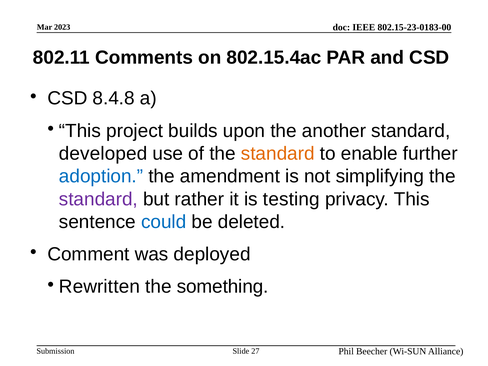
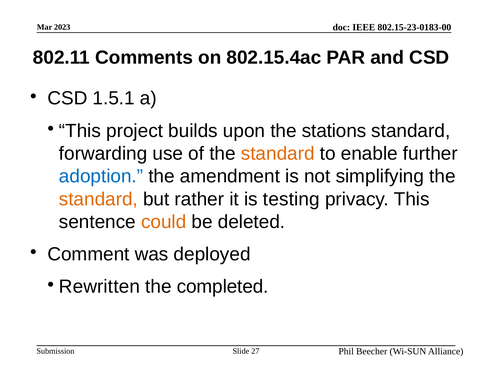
8.4.8: 8.4.8 -> 1.5.1
another: another -> stations
developed: developed -> forwarding
standard at (98, 199) colour: purple -> orange
could colour: blue -> orange
something: something -> completed
